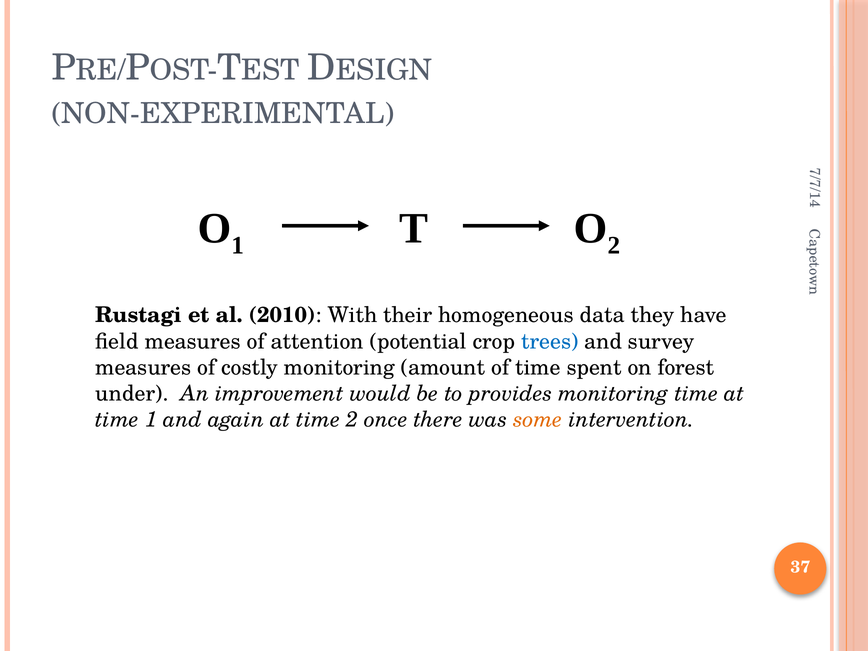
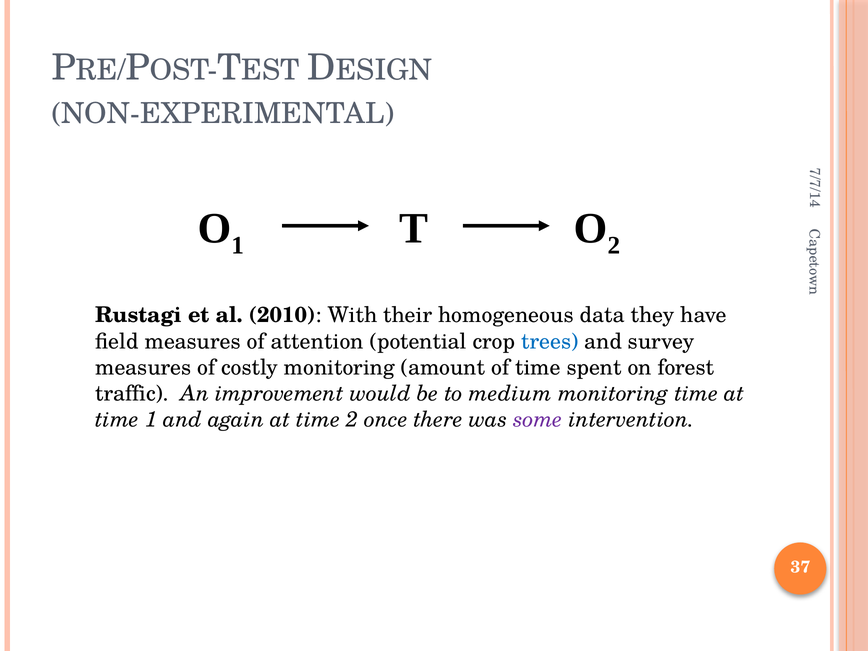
under: under -> traffic
provides: provides -> medium
some colour: orange -> purple
